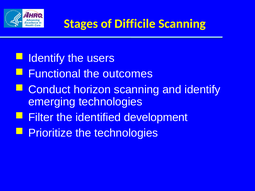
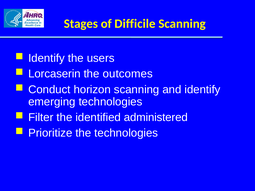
Functional: Functional -> Lorcaserin
development: development -> administered
